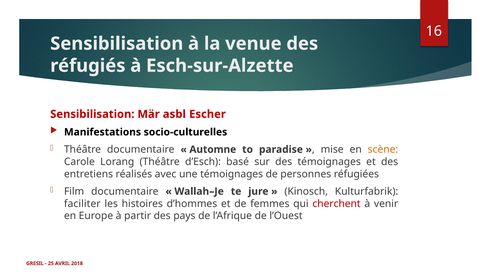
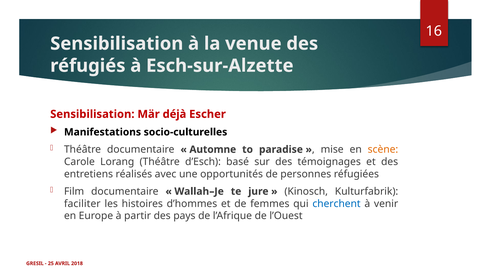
asbl: asbl -> déjà
une témoignages: témoignages -> opportunités
cherchent colour: red -> blue
